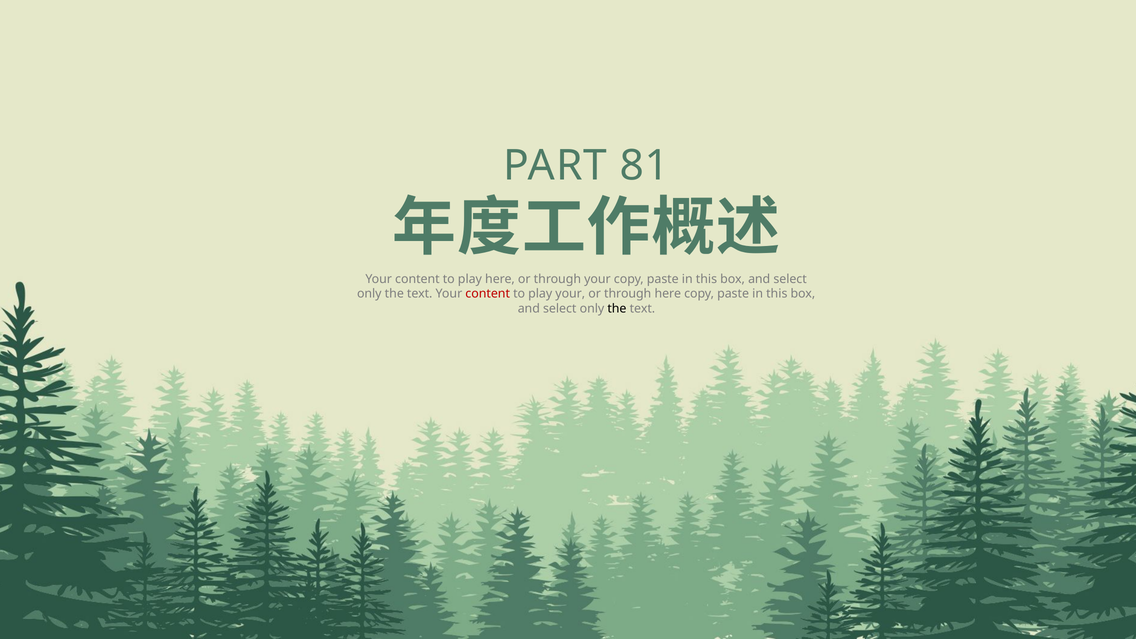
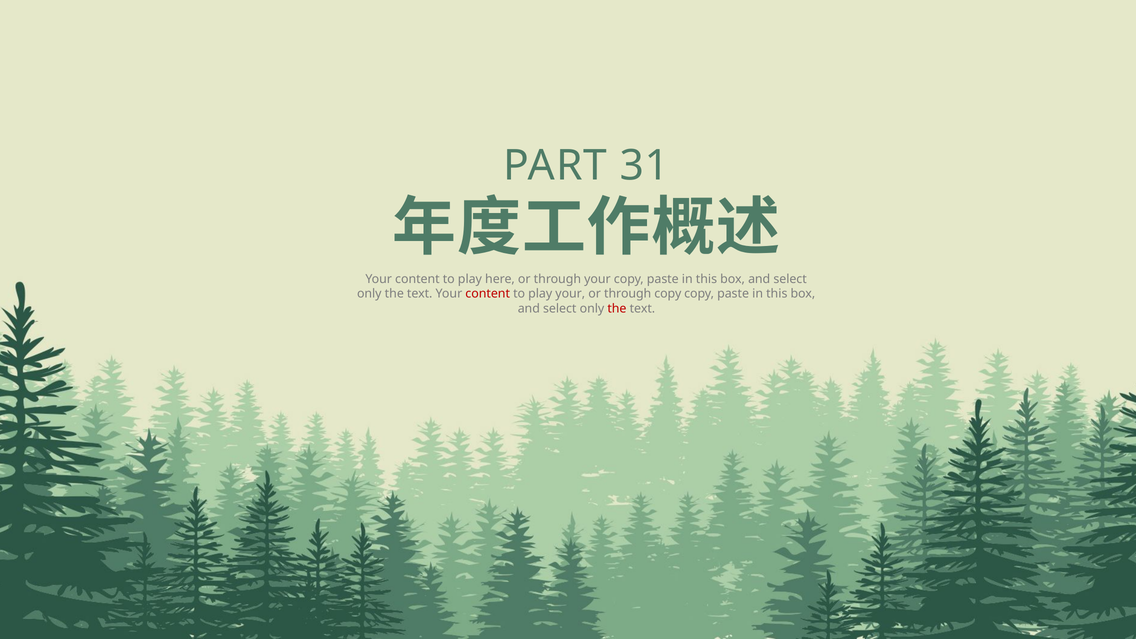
81: 81 -> 31
through here: here -> copy
the at (617, 309) colour: black -> red
